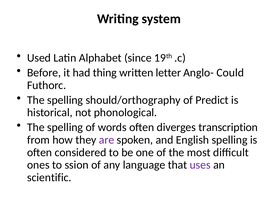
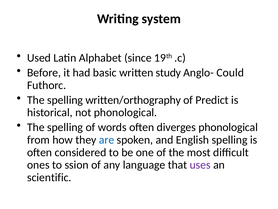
thing: thing -> basic
letter: letter -> study
should/orthography: should/orthography -> written/orthography
diverges transcription: transcription -> phonological
are colour: purple -> blue
